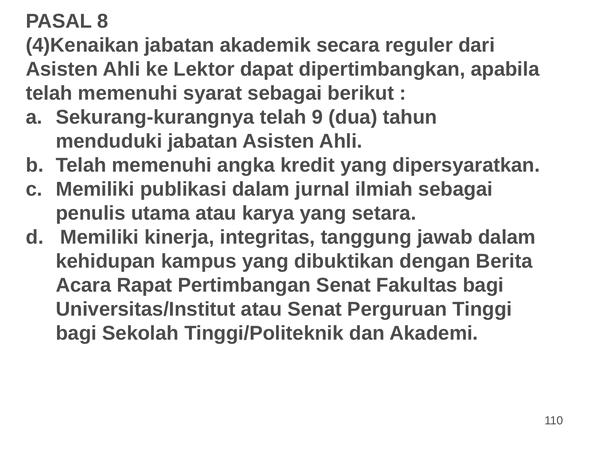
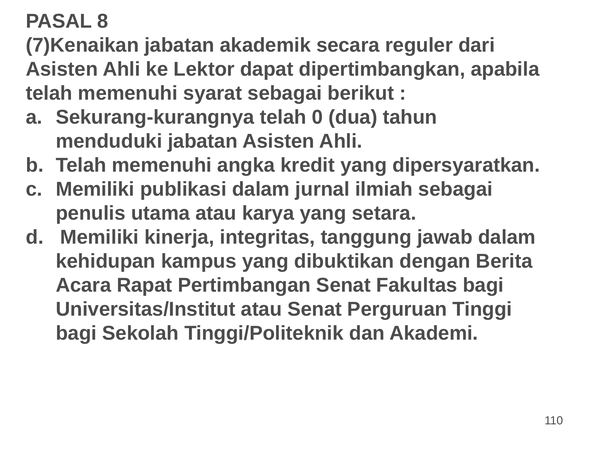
4)Kenaikan: 4)Kenaikan -> 7)Kenaikan
9: 9 -> 0
